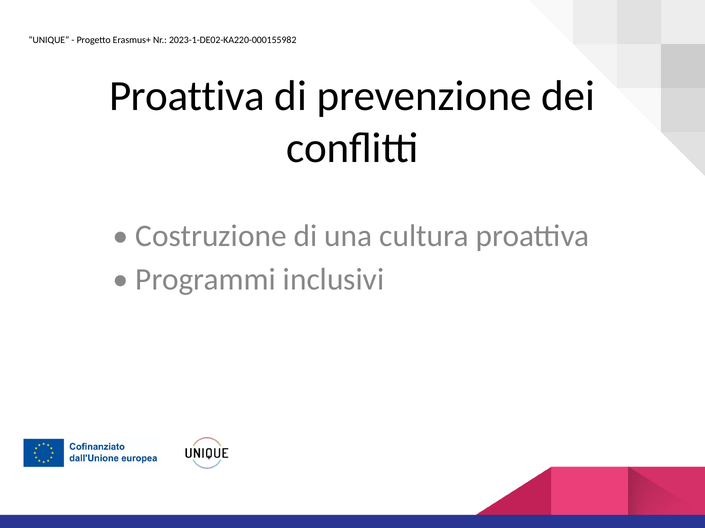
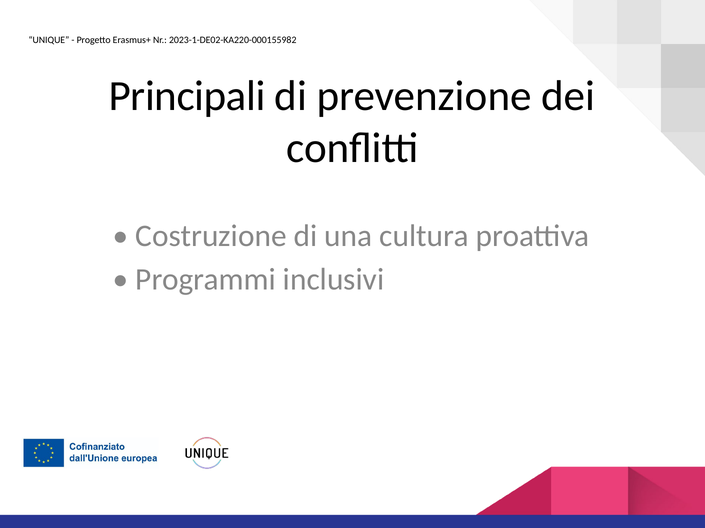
Proattiva at (187, 96): Proattiva -> Principali
